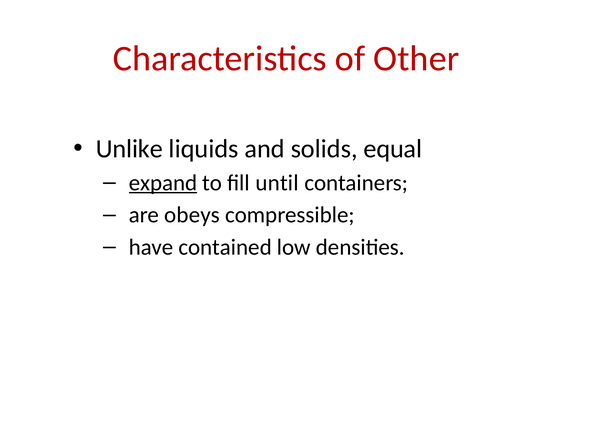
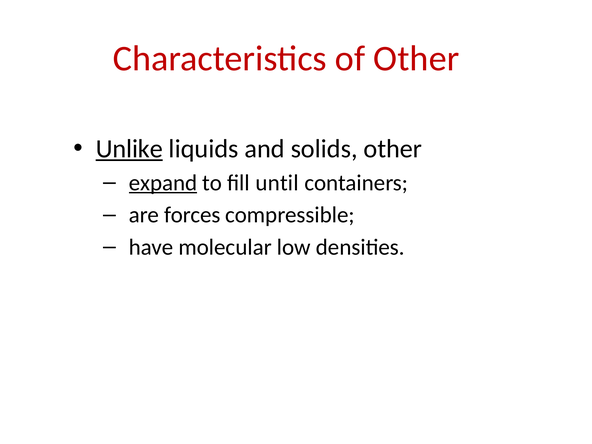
Unlike underline: none -> present
solids equal: equal -> other
obeys: obeys -> forces
contained: contained -> molecular
